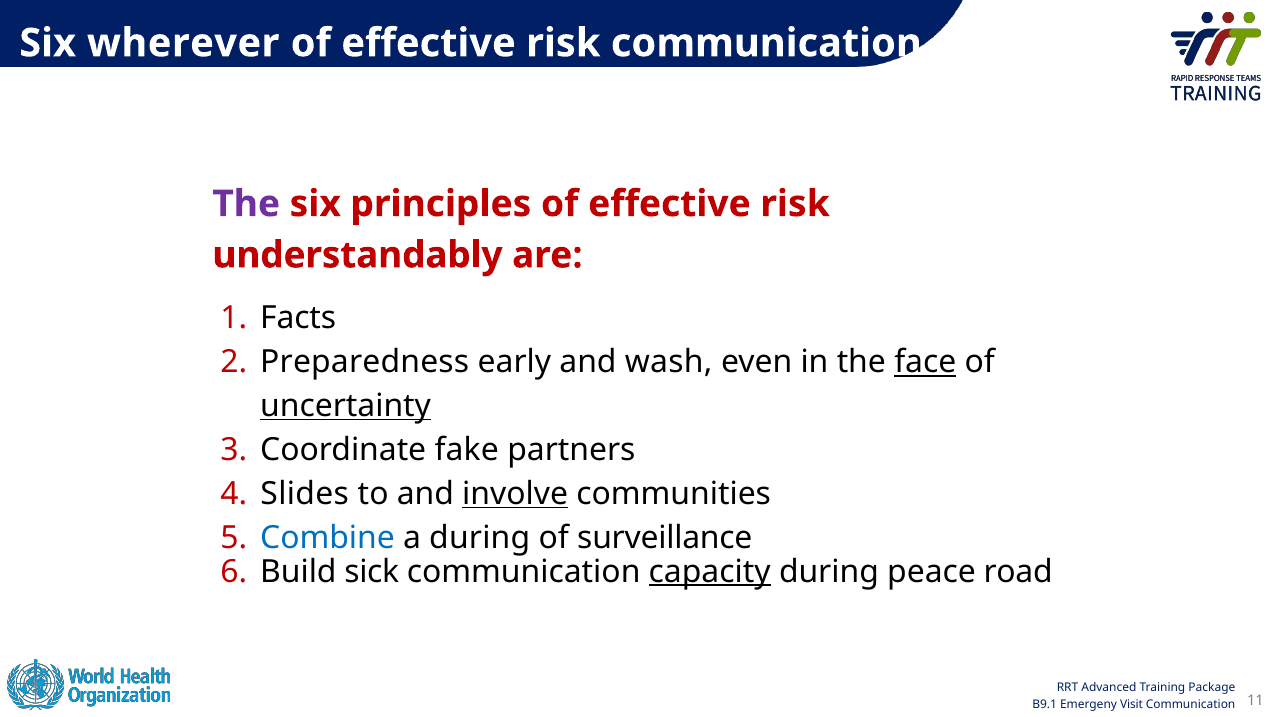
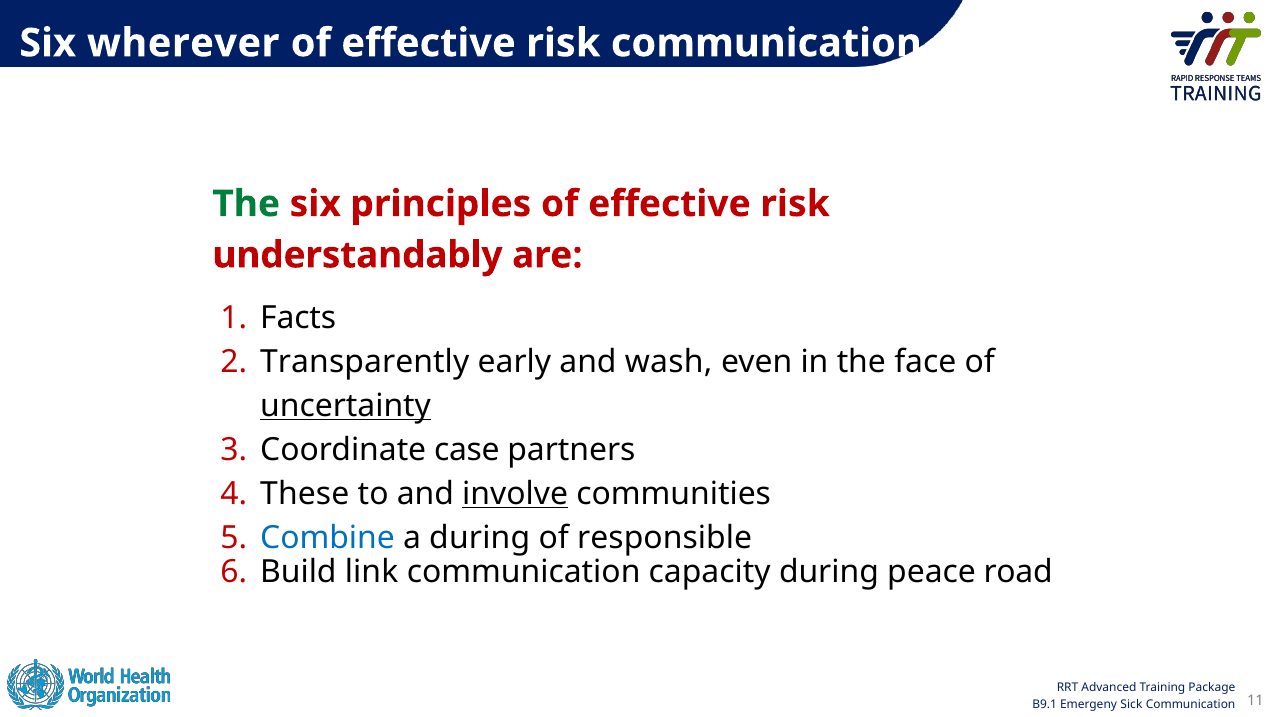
The at (246, 204) colour: purple -> green
Preparedness: Preparedness -> Transparently
face underline: present -> none
fake: fake -> case
Slides: Slides -> These
surveillance: surveillance -> responsible
sick: sick -> link
capacity underline: present -> none
Visit: Visit -> Sick
